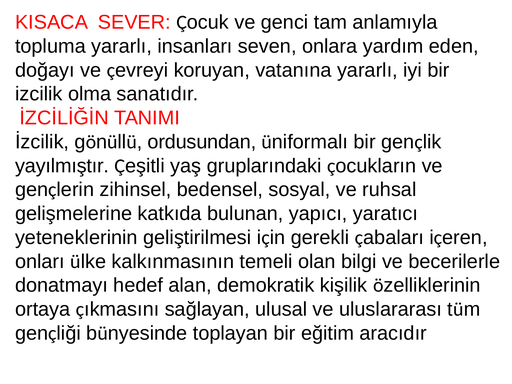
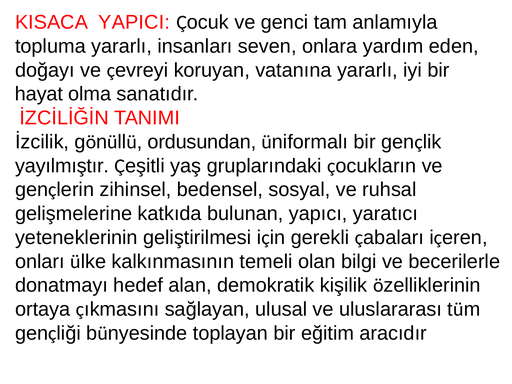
SEVER: SEVER -> YAPICI
izcilik: izcilik -> hayat
